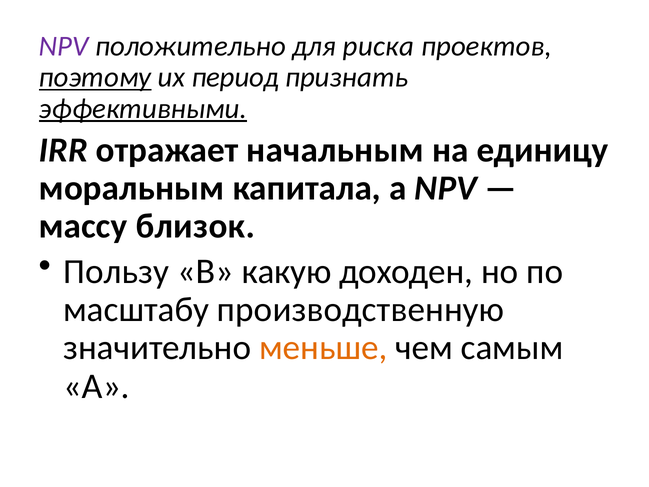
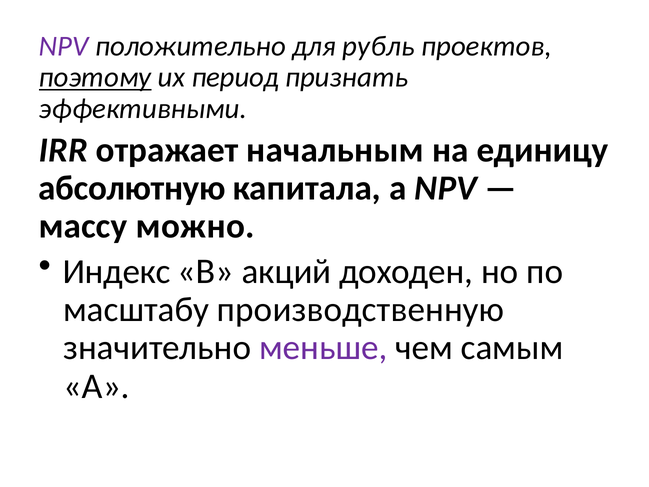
риска: риска -> рубль
эффективными underline: present -> none
моральным: моральным -> абсолютную
близок: близок -> можно
Пользу: Пользу -> Индекс
какую: какую -> акций
меньше colour: orange -> purple
